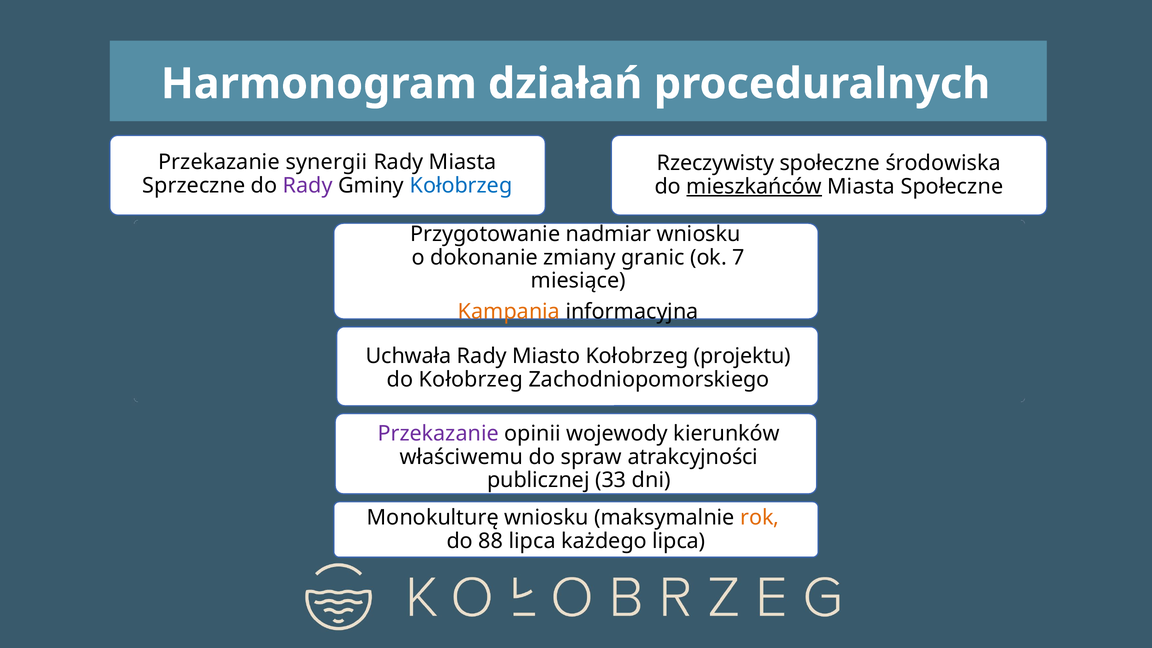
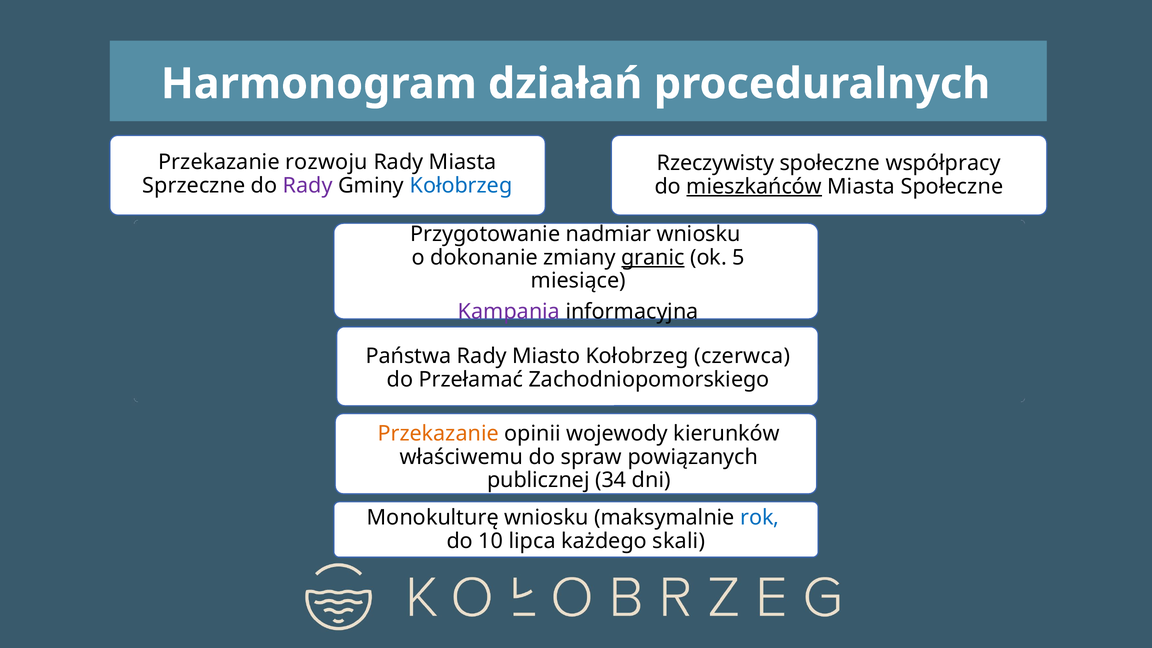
synergii: synergii -> rozwoju
środowiska: środowiska -> współpracy
granic underline: none -> present
7: 7 -> 5
Kampania colour: orange -> purple
Uchwała: Uchwała -> Państwa
projektu: projektu -> czerwca
do Kołobrzeg: Kołobrzeg -> Przełamać
Przekazanie at (438, 434) colour: purple -> orange
atrakcyjności: atrakcyjności -> powiązanych
33: 33 -> 34
rok colour: orange -> blue
88: 88 -> 10
każdego lipca: lipca -> skali
